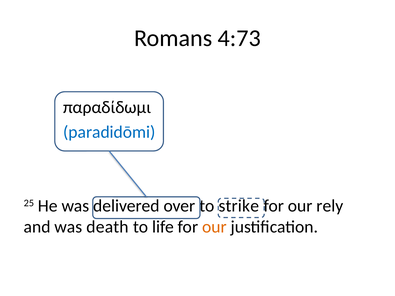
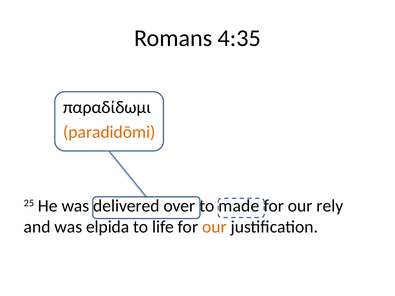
4:73: 4:73 -> 4:35
paradidōmi colour: blue -> orange
strike: strike -> made
death: death -> elpida
